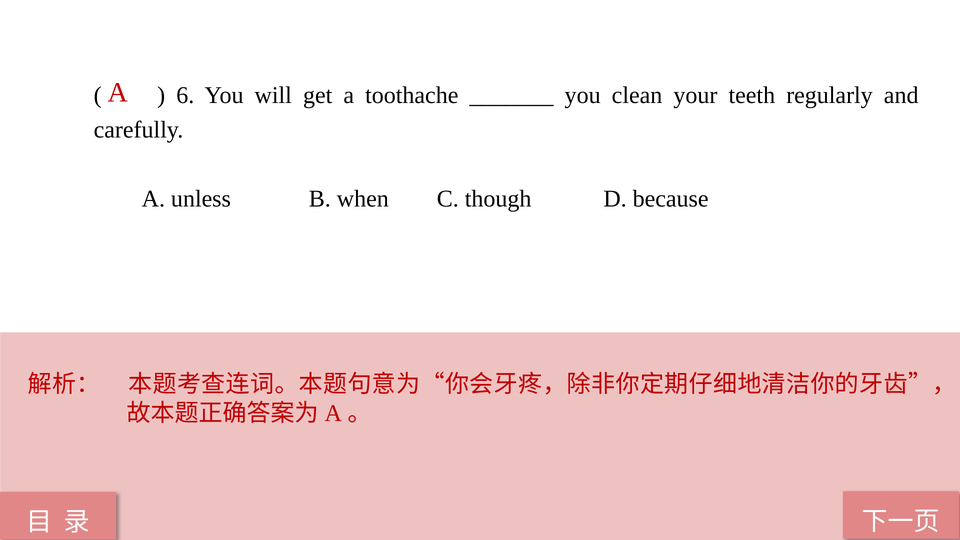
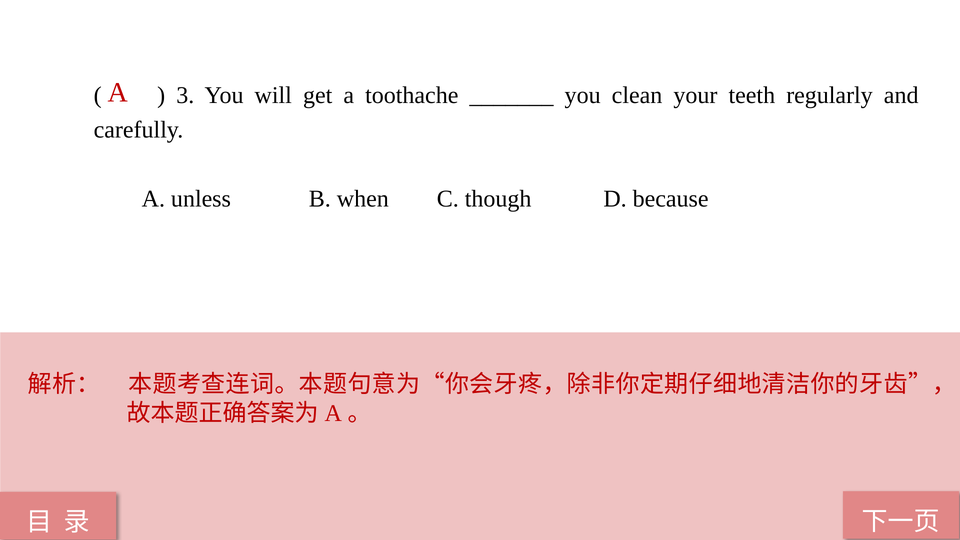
6: 6 -> 3
